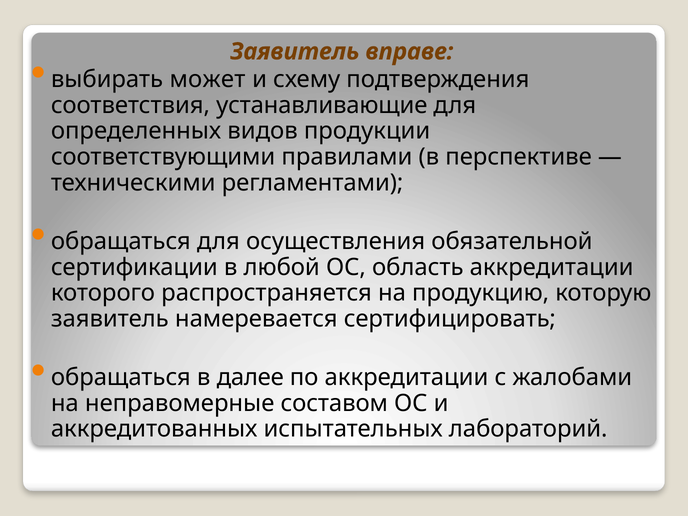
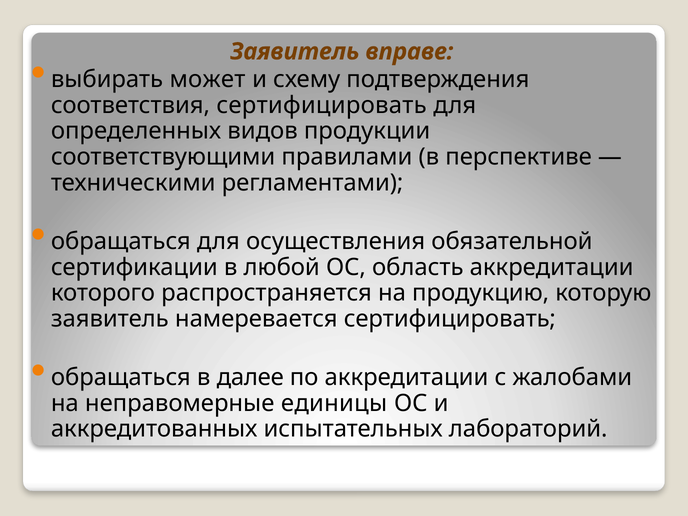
соответствия устанавливающие: устанавливающие -> сертифицировать
составом: составом -> единицы
